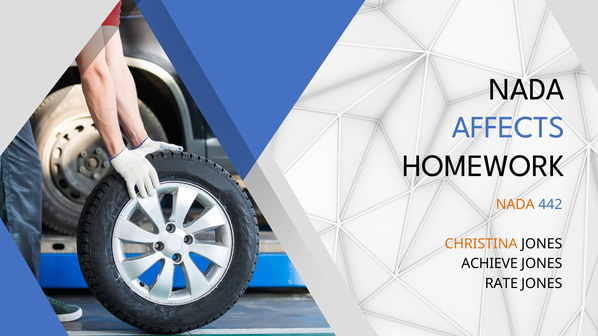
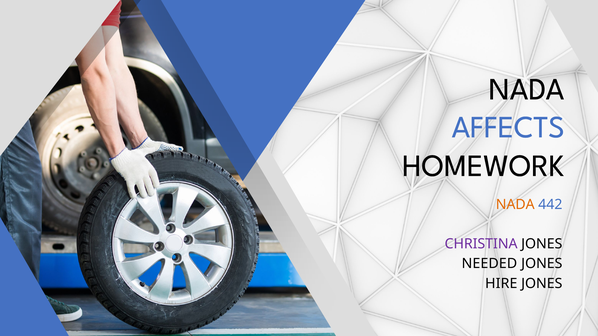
CHRISTINA colour: orange -> purple
ACHIEVE: ACHIEVE -> NEEDED
RATE: RATE -> HIRE
